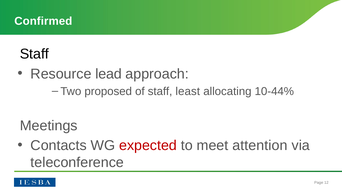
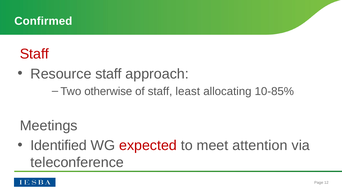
Staff at (34, 54) colour: black -> red
Resource lead: lead -> staff
proposed: proposed -> otherwise
10-44%: 10-44% -> 10-85%
Contacts: Contacts -> Identified
